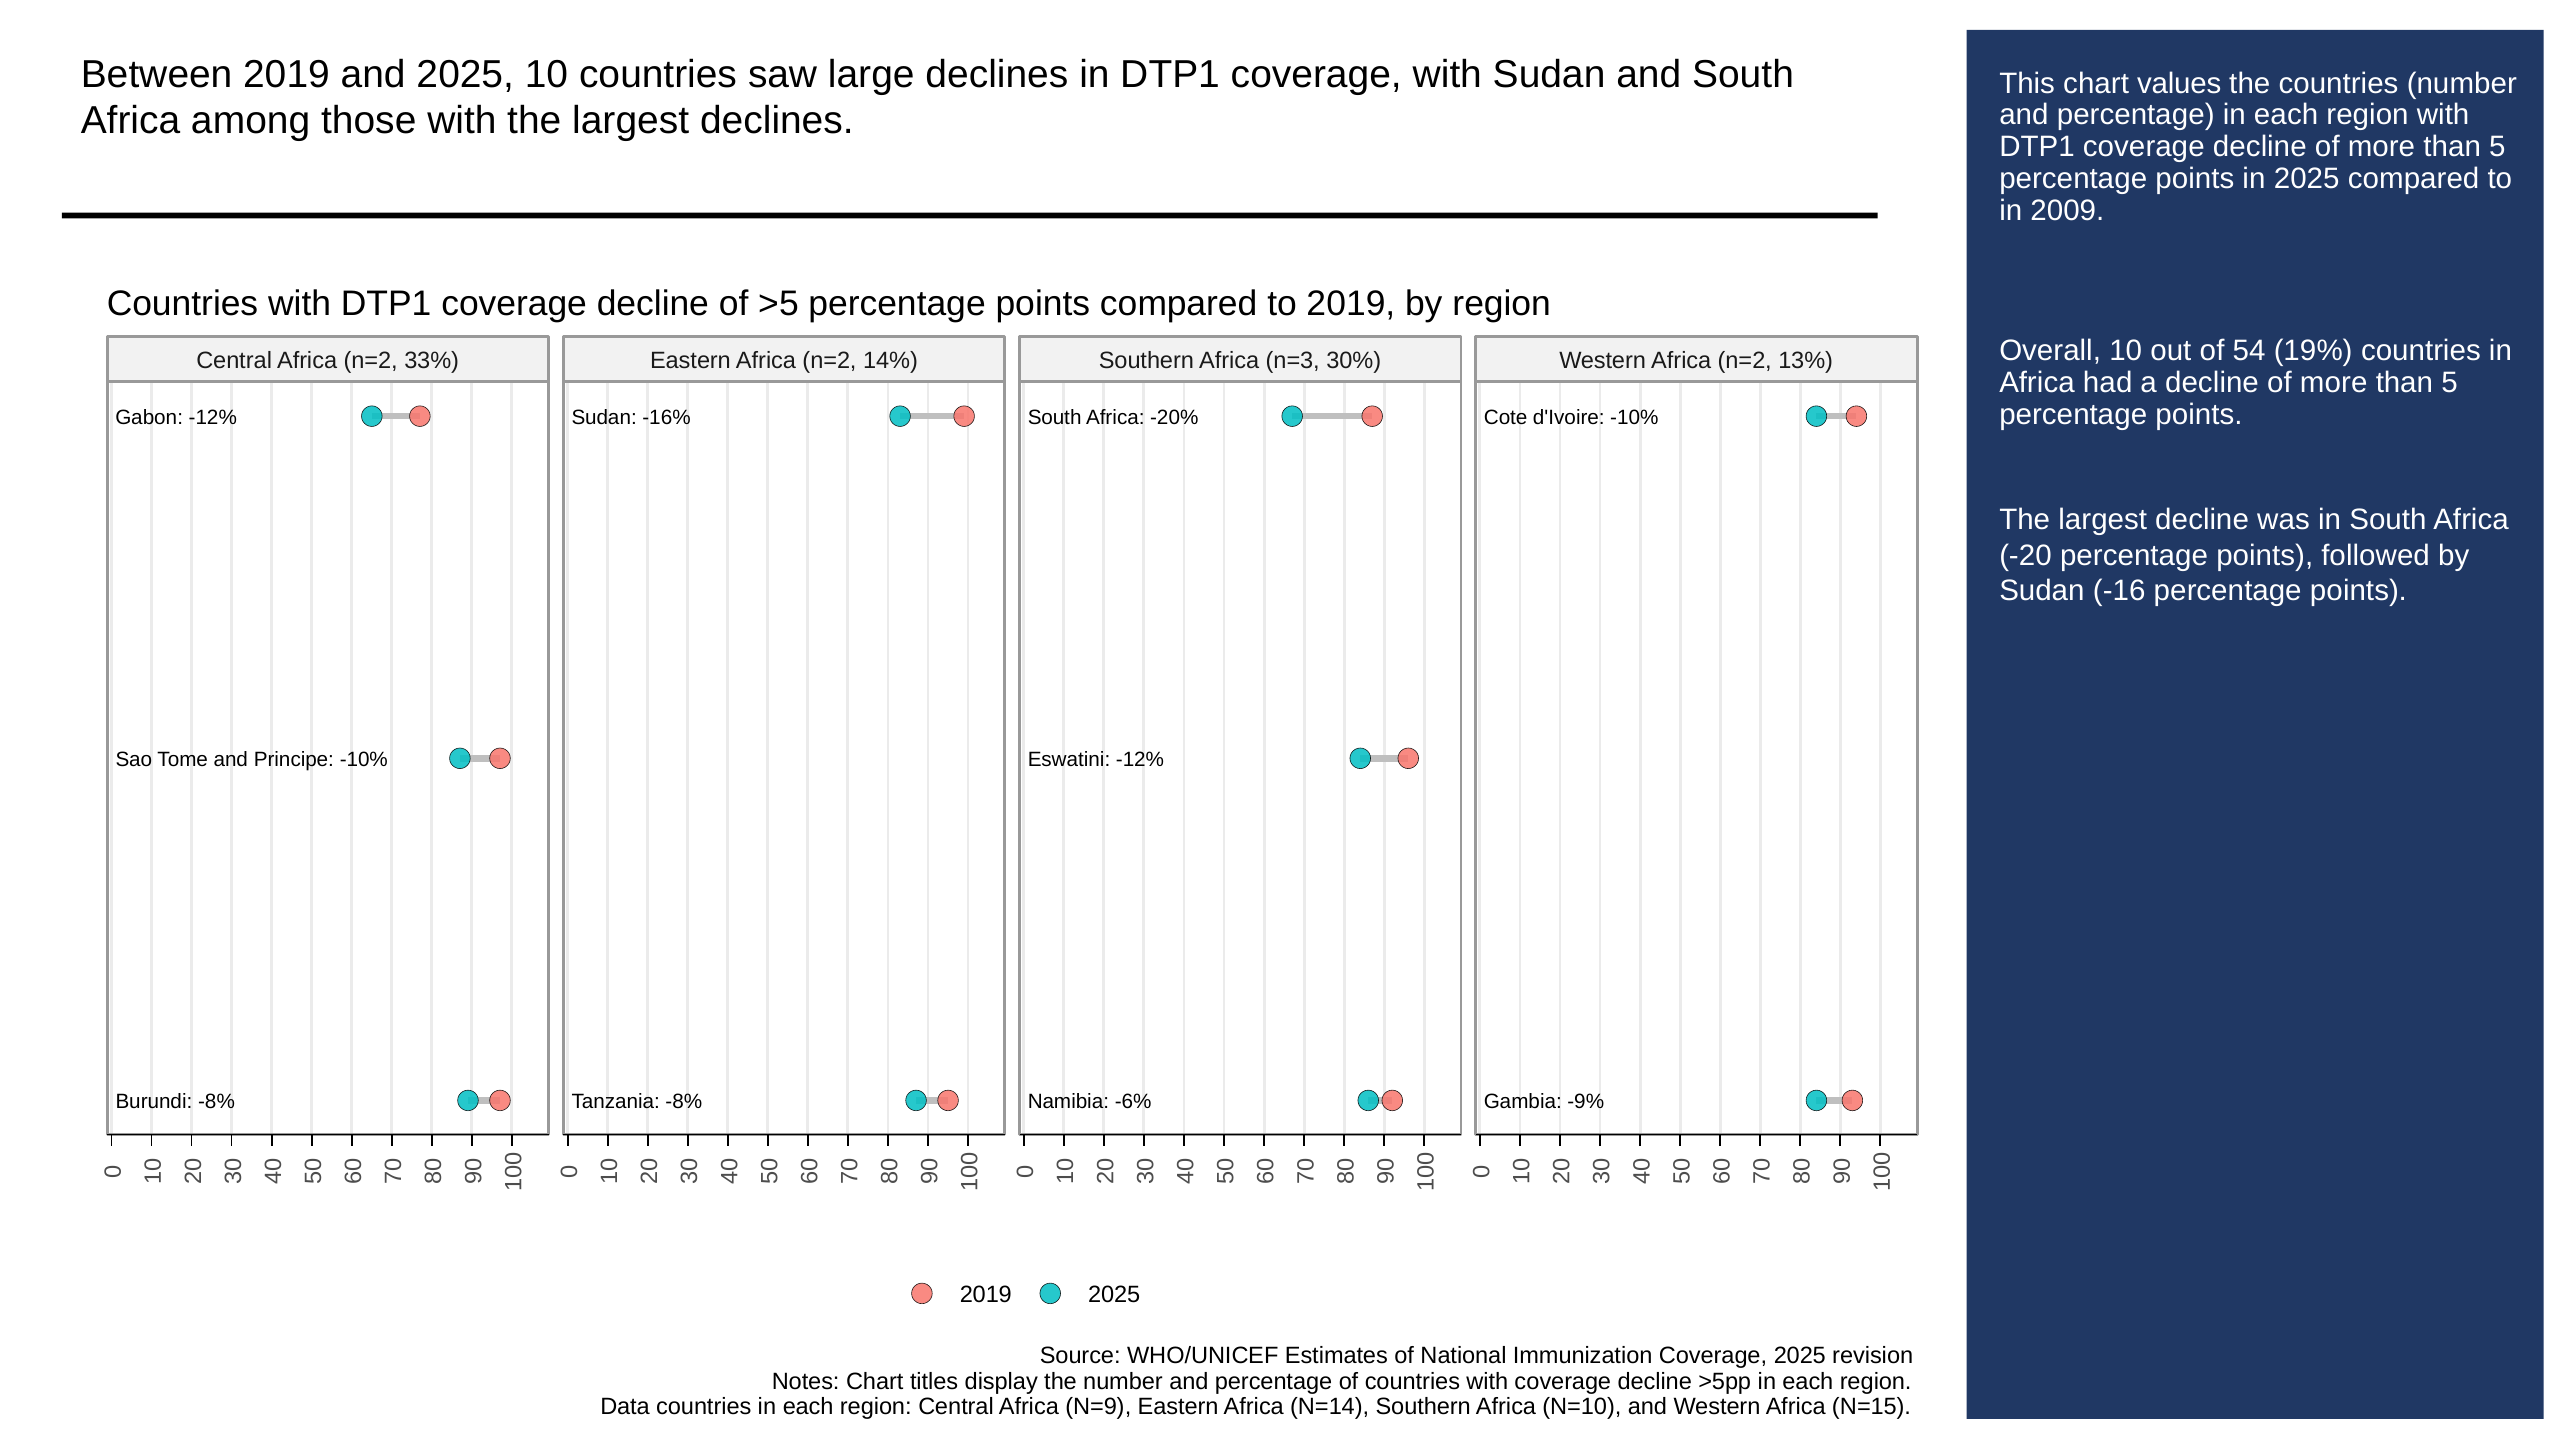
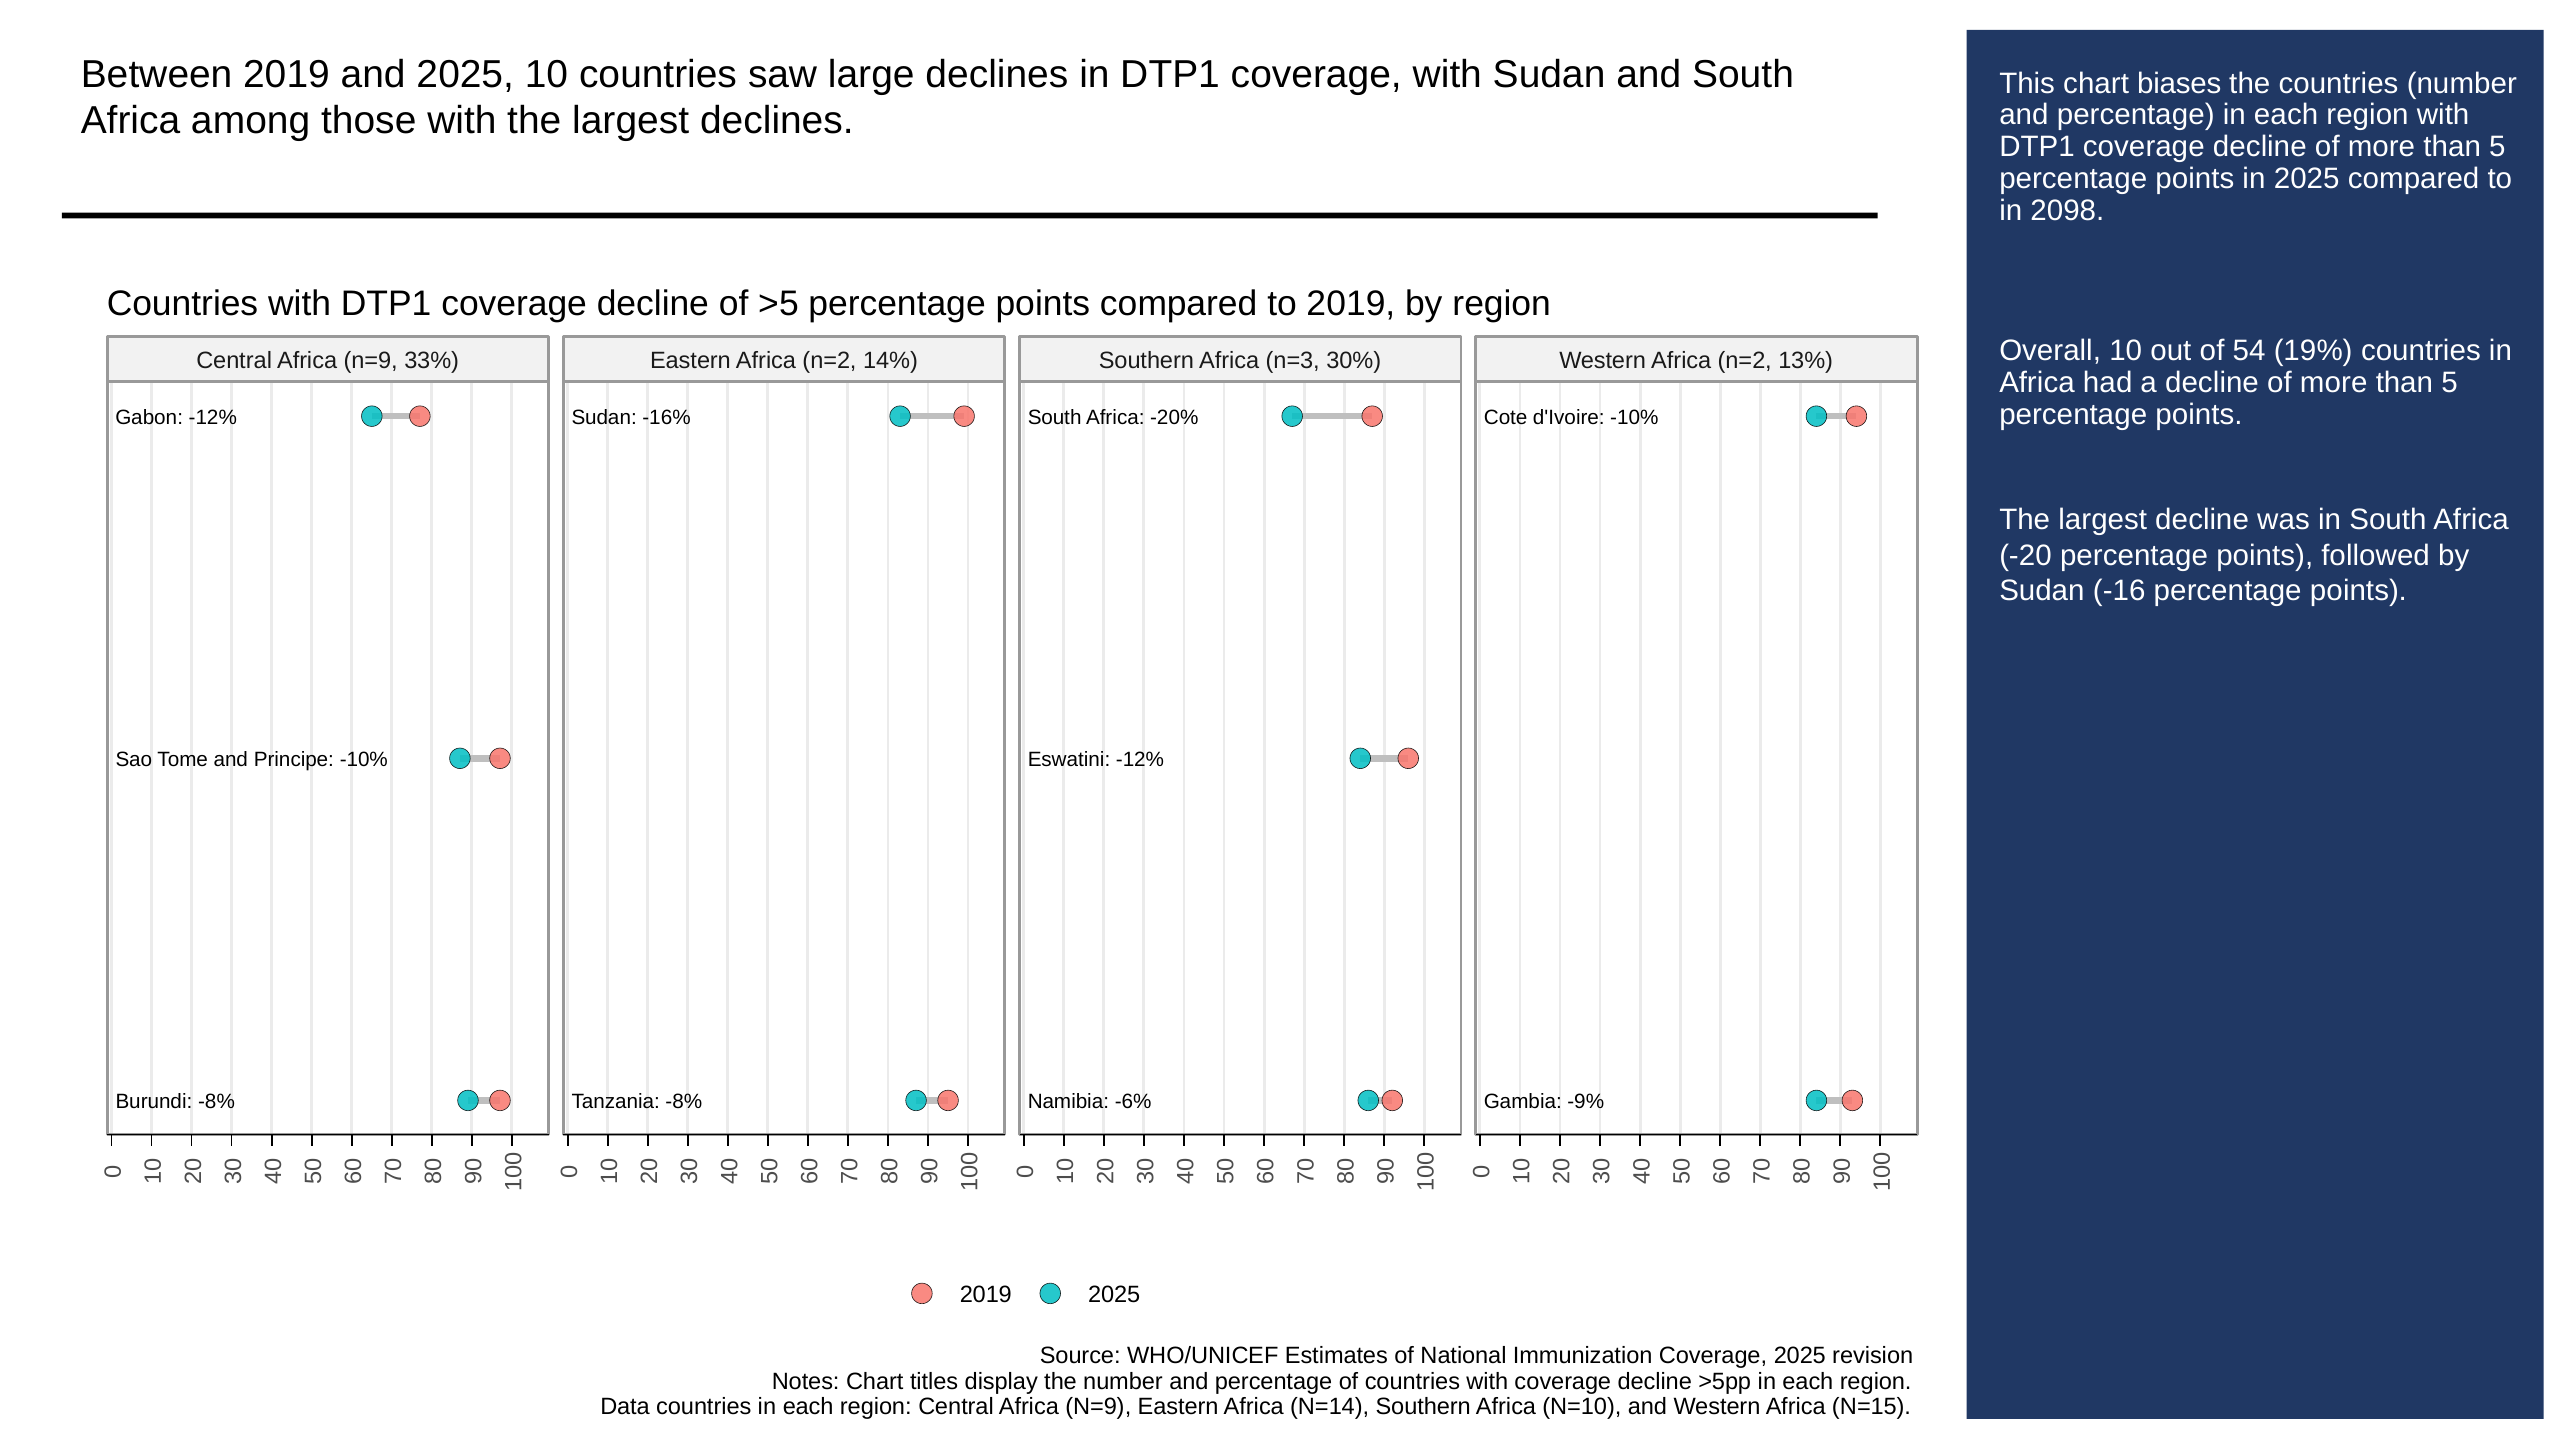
values: values -> biases
2009: 2009 -> 2098
n=2 at (371, 361): n=2 -> n=9
